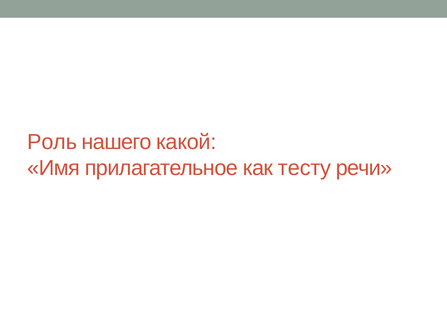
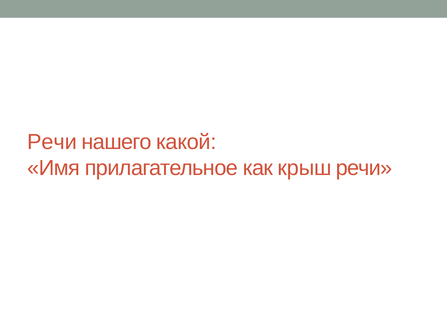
Роль at (52, 142): Роль -> Речи
тесту: тесту -> крыш
